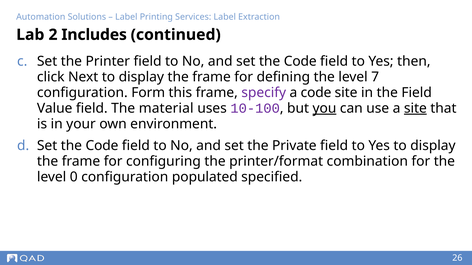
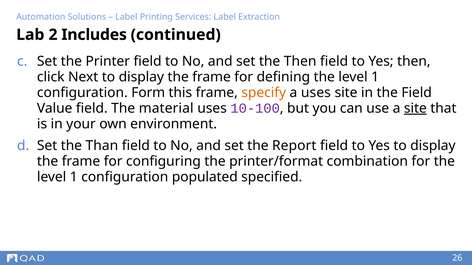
and set the Code: Code -> Then
defining the level 7: 7 -> 1
specify colour: purple -> orange
a code: code -> uses
you underline: present -> none
Code at (102, 146): Code -> Than
Private: Private -> Report
0 at (74, 177): 0 -> 1
